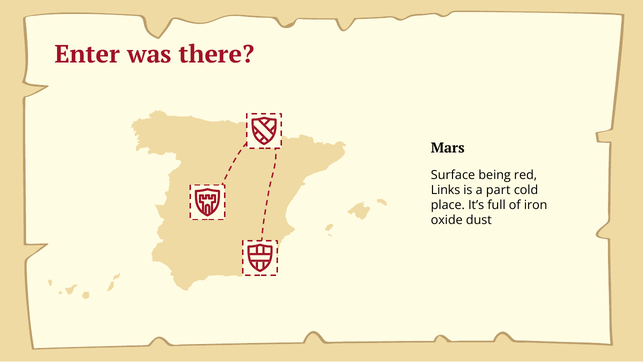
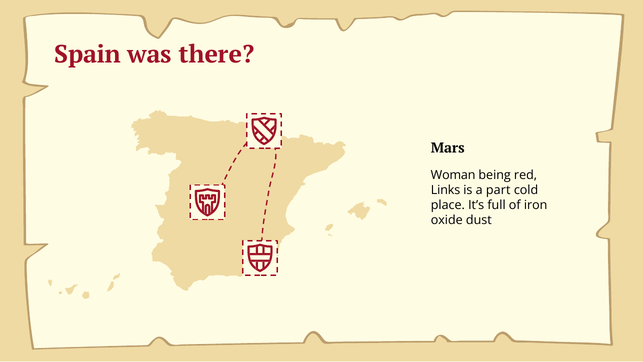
Enter: Enter -> Spain
Surface: Surface -> Woman
